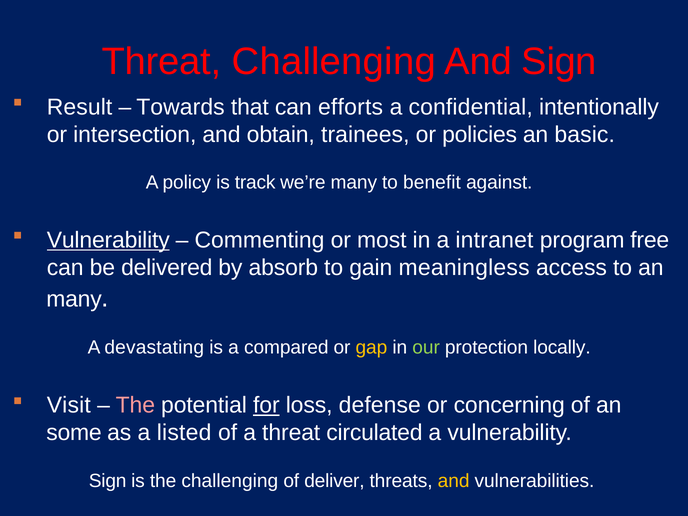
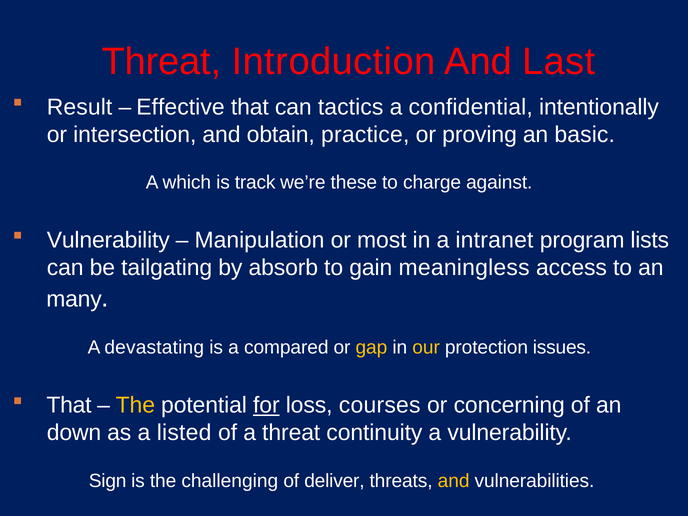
Threat Challenging: Challenging -> Introduction
And Sign: Sign -> Last
Towards: Towards -> Effective
efforts: efforts -> tactics
trainees: trainees -> practice
policies: policies -> proving
policy: policy -> which
we’re many: many -> these
benefit: benefit -> charge
Vulnerability at (108, 240) underline: present -> none
Commenting: Commenting -> Manipulation
free: free -> lists
delivered: delivered -> tailgating
our colour: light green -> yellow
locally: locally -> issues
Visit at (69, 405): Visit -> That
The at (135, 405) colour: pink -> yellow
defense: defense -> courses
some: some -> down
circulated: circulated -> continuity
